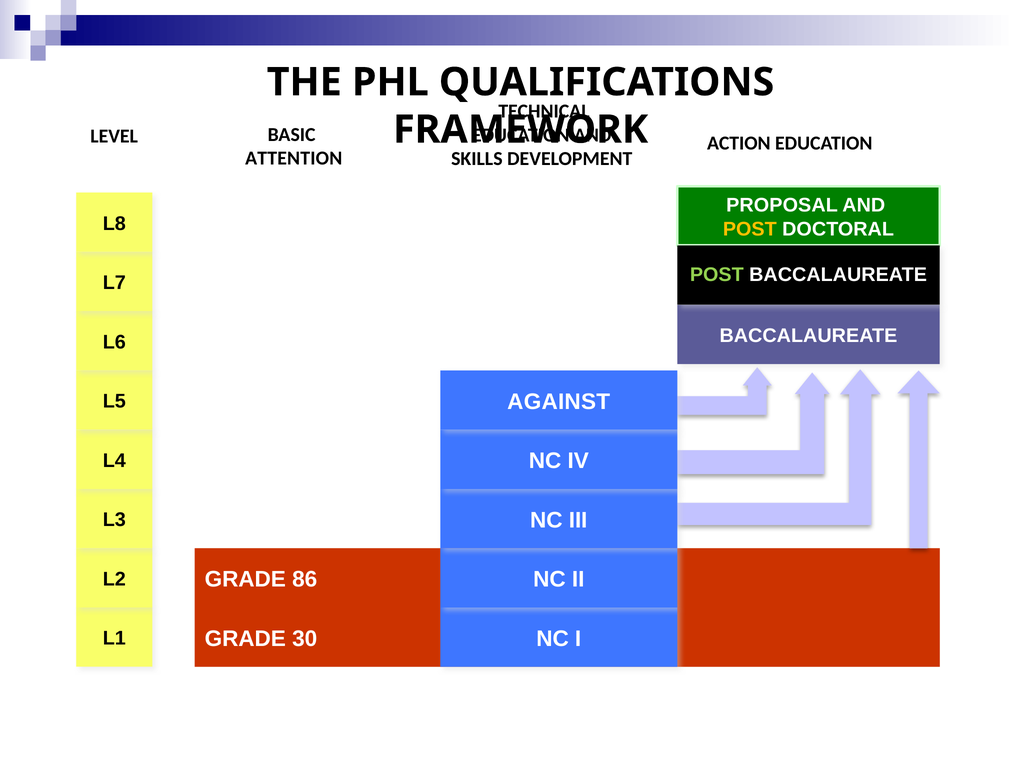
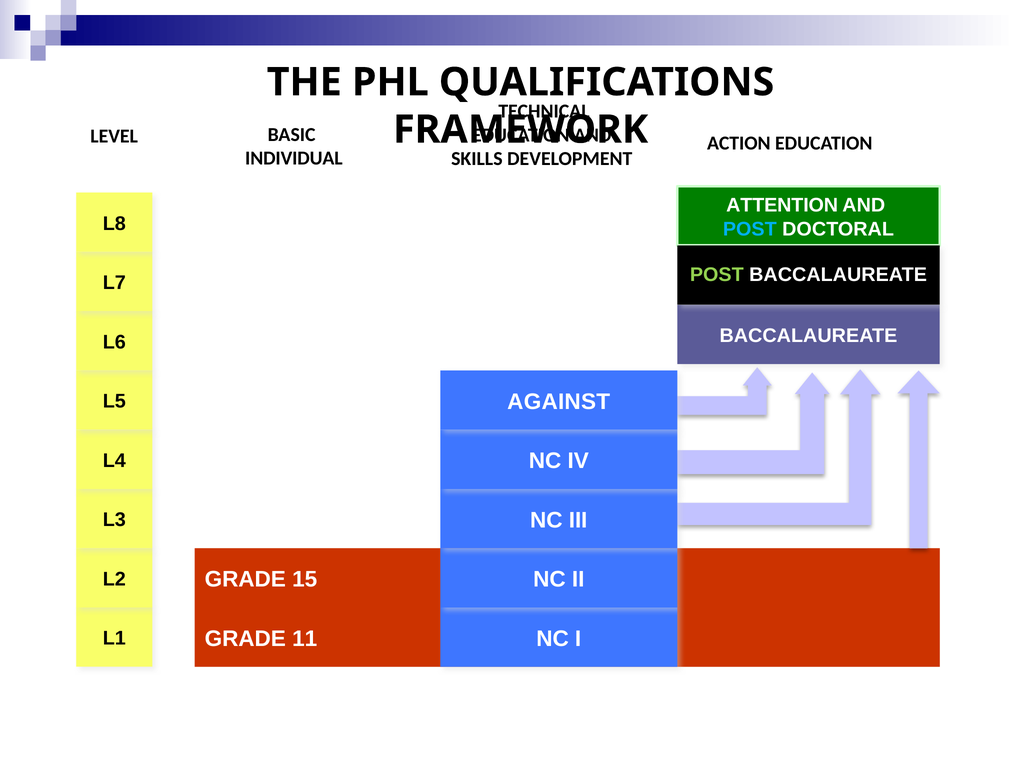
ATTENTION: ATTENTION -> INDIVIDUAL
PROPOSAL: PROPOSAL -> ATTENTION
POST at (750, 229) colour: yellow -> light blue
86: 86 -> 15
30: 30 -> 11
